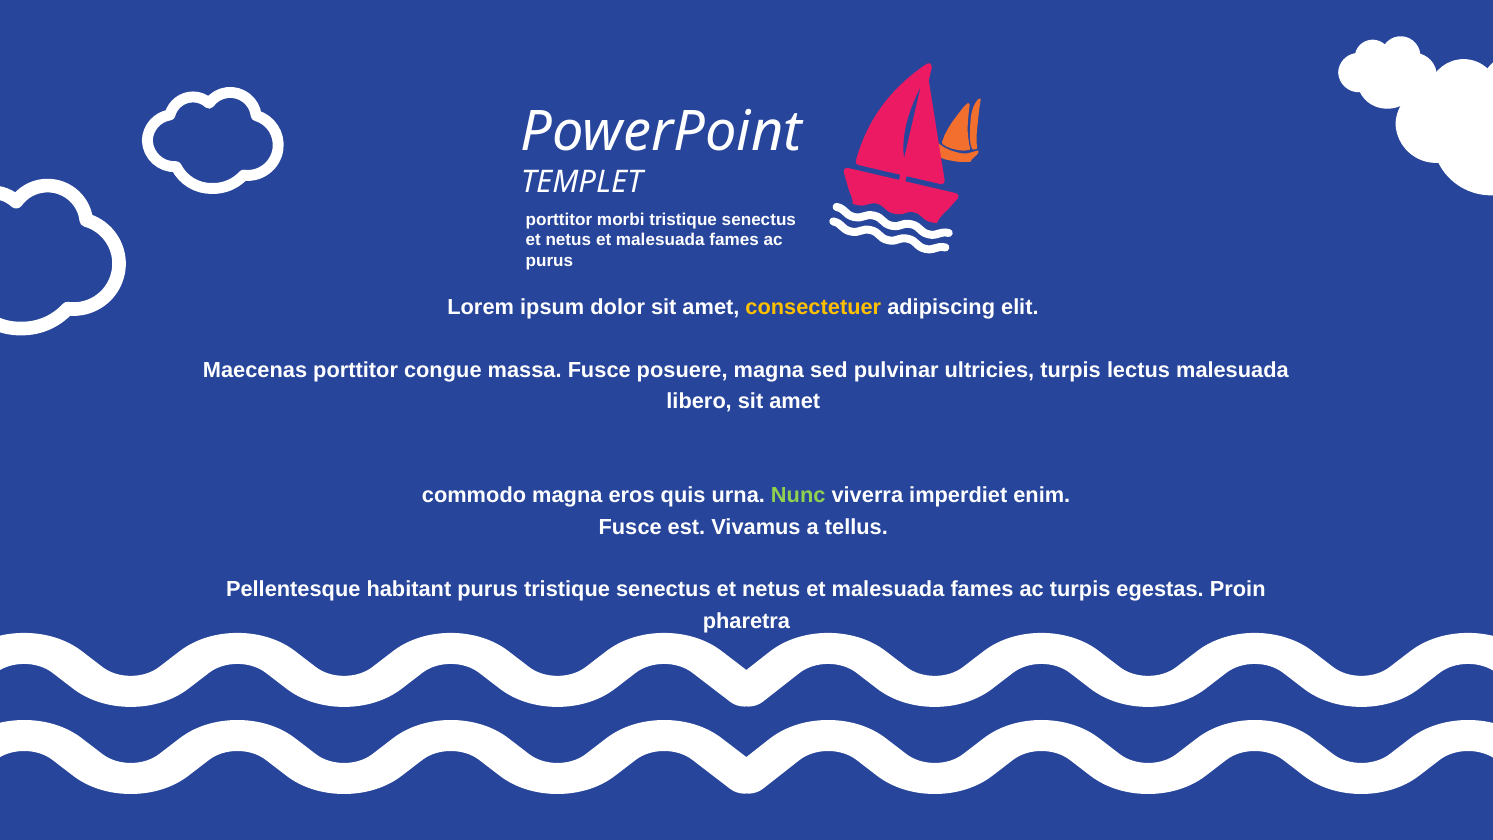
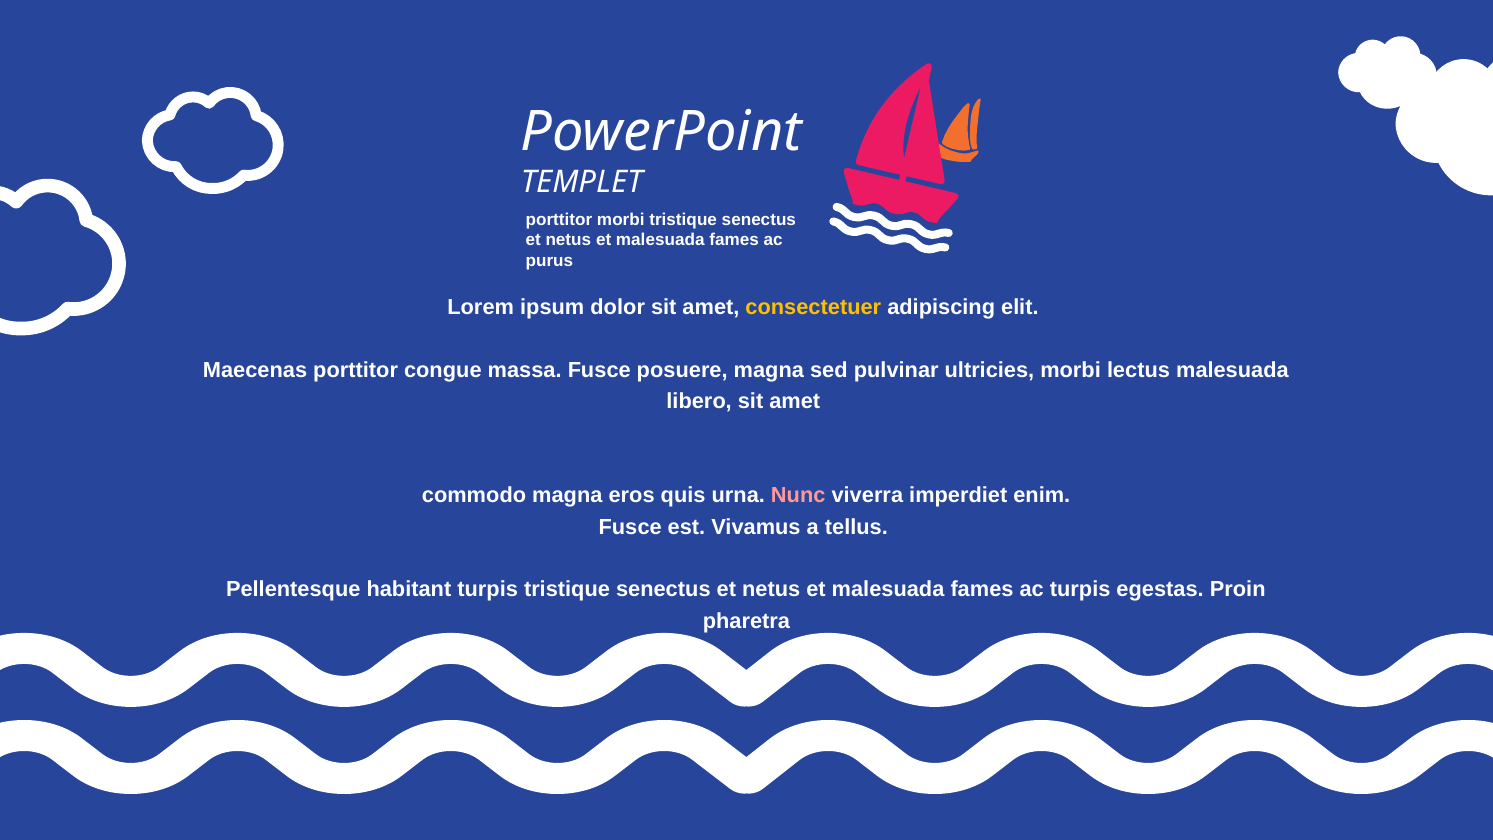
ultricies turpis: turpis -> morbi
Nunc colour: light green -> pink
habitant purus: purus -> turpis
